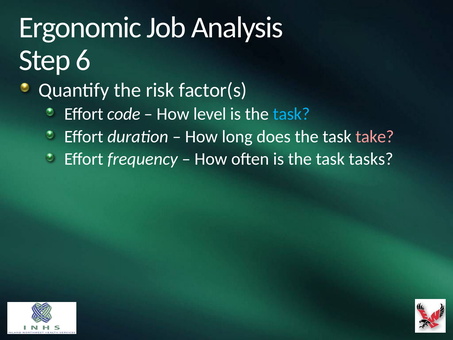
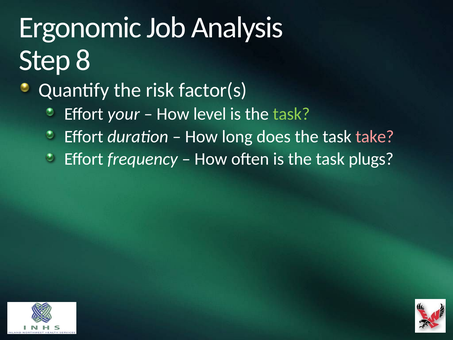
6: 6 -> 8
code: code -> your
task at (291, 114) colour: light blue -> light green
tasks: tasks -> plugs
